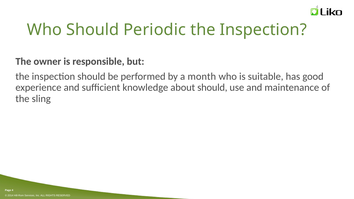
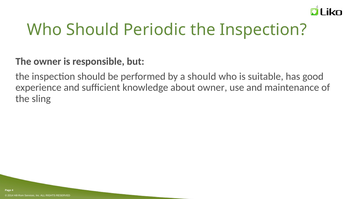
a month: month -> should
about should: should -> owner
